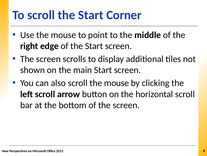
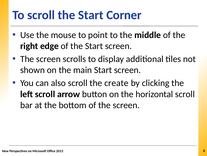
scroll the mouse: mouse -> create
